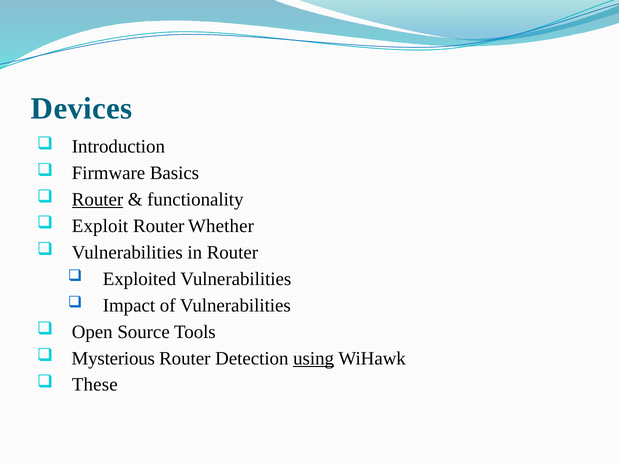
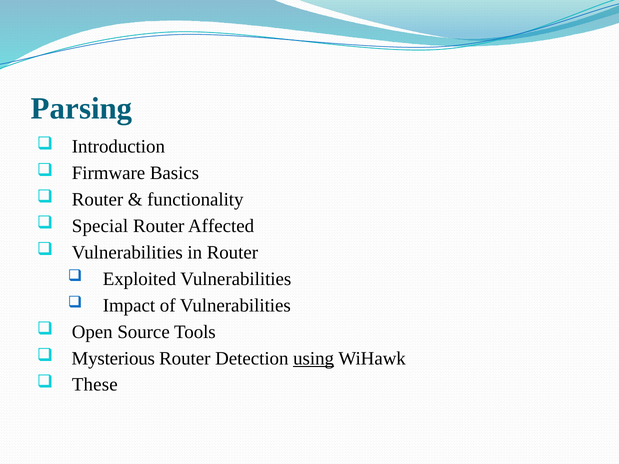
Devices: Devices -> Parsing
Router at (98, 200) underline: present -> none
Exploit: Exploit -> Special
Whether: Whether -> Affected
